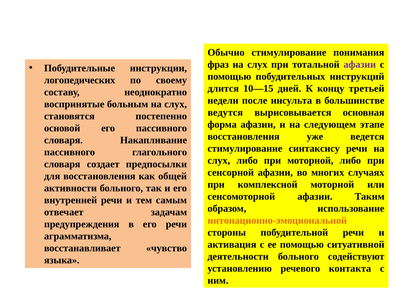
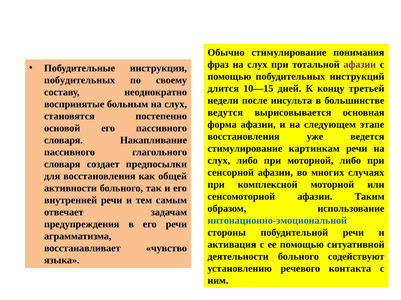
логопедических at (80, 80): логопедических -> побудительных
синтаксису: синтаксису -> картинкам
интонационно-эмоциональной colour: orange -> blue
